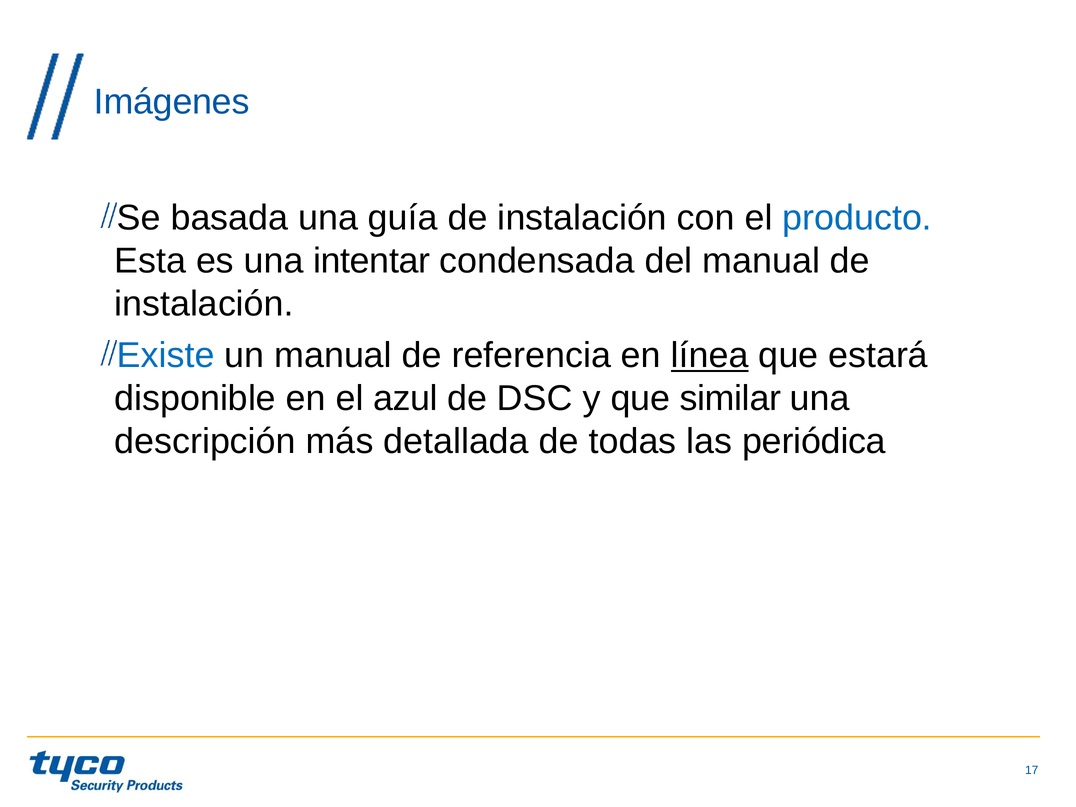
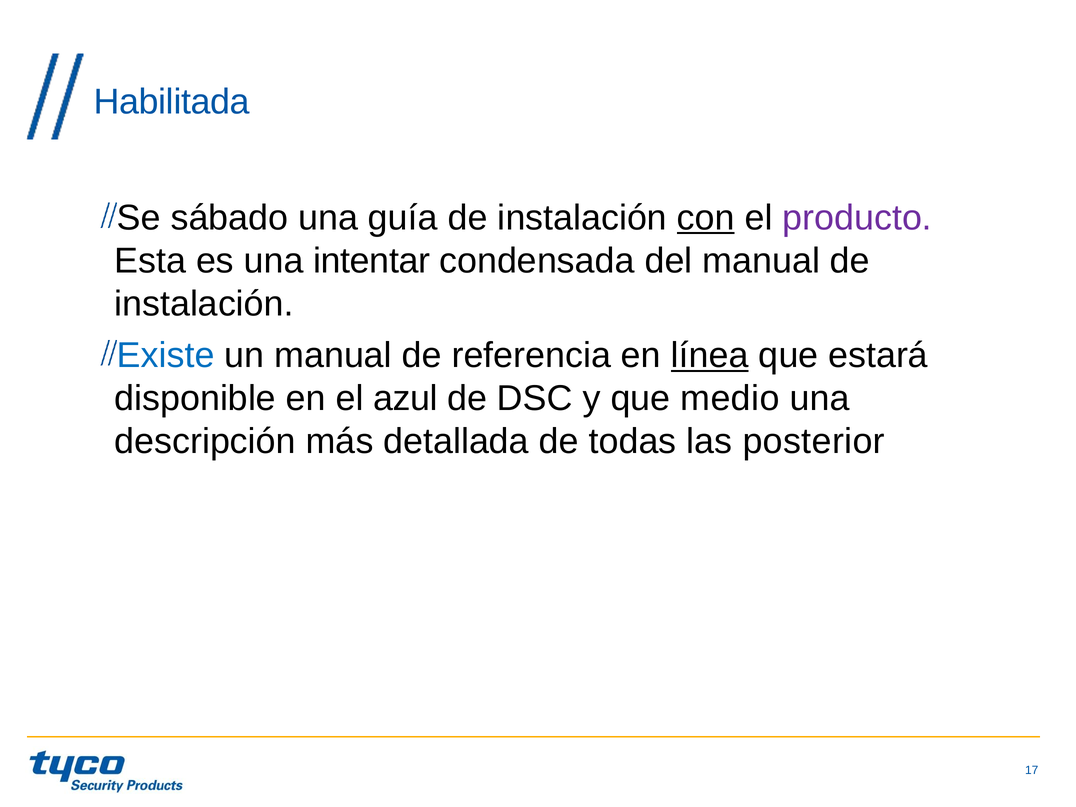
Imágenes: Imágenes -> Habilitada
basada: basada -> sábado
con underline: none -> present
producto colour: blue -> purple
similar: similar -> medio
periódica: periódica -> posterior
